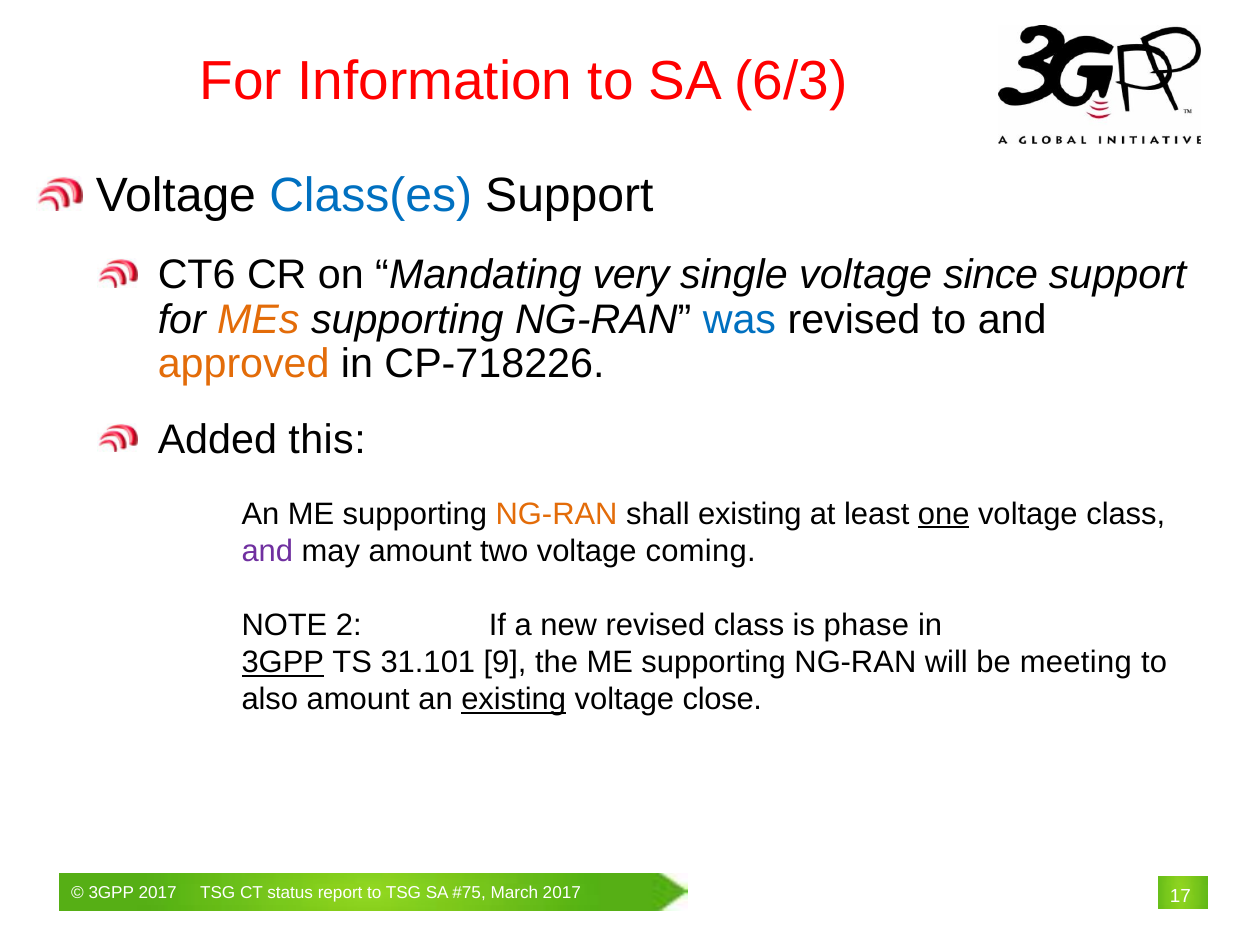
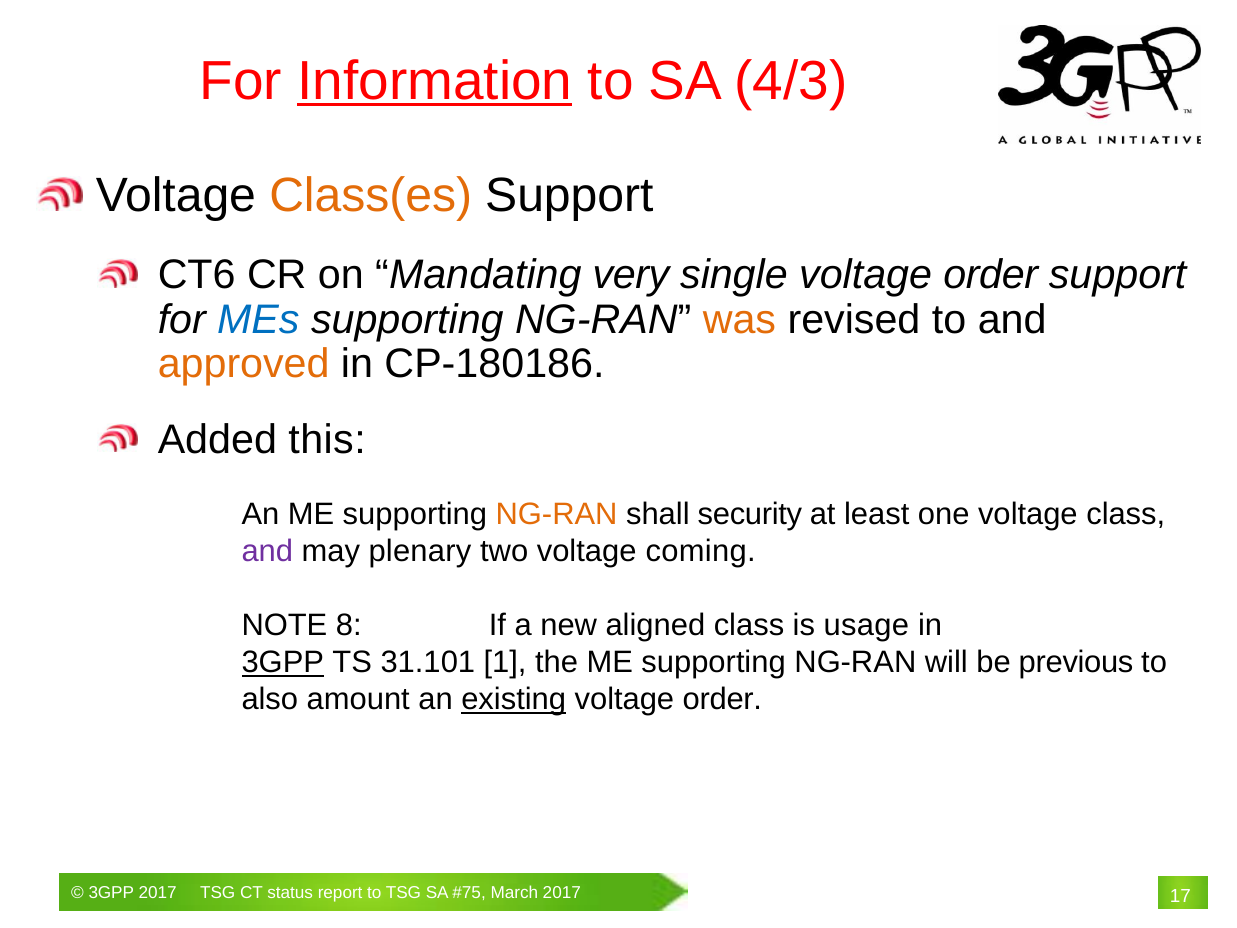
Information underline: none -> present
6/3: 6/3 -> 4/3
Class(es colour: blue -> orange
single voltage since: since -> order
MEs colour: orange -> blue
was colour: blue -> orange
CP-718226: CP-718226 -> CP-180186
shall existing: existing -> security
one underline: present -> none
may amount: amount -> plenary
2: 2 -> 8
new revised: revised -> aligned
phase: phase -> usage
9: 9 -> 1
meeting: meeting -> previous
close at (722, 699): close -> order
